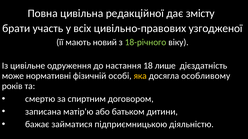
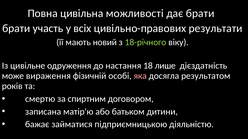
редакційної: редакційної -> можливості
дає змісту: змісту -> брати
узгодженої: узгодженої -> результати
нормативні: нормативні -> вираження
яка colour: yellow -> pink
особливому: особливому -> результатом
